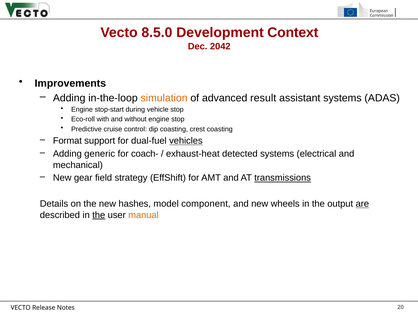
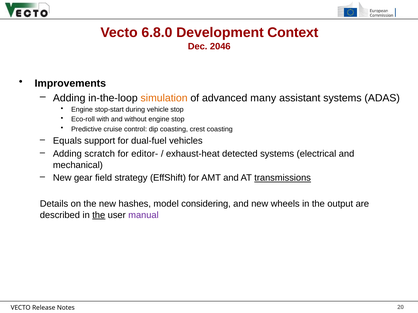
8.5.0: 8.5.0 -> 6.8.0
2042: 2042 -> 2046
result: result -> many
Format: Format -> Equals
vehicles underline: present -> none
generic: generic -> scratch
coach-: coach- -> editor-
component: component -> considering
are underline: present -> none
manual colour: orange -> purple
